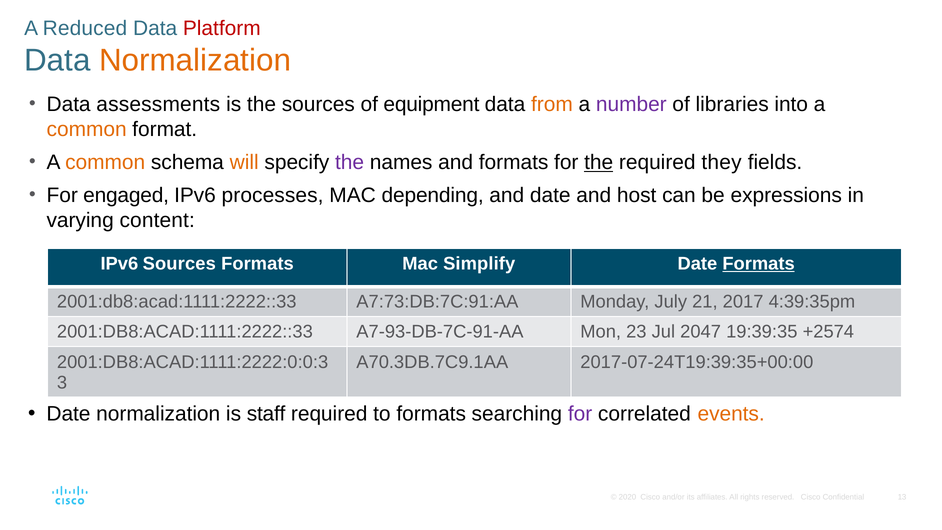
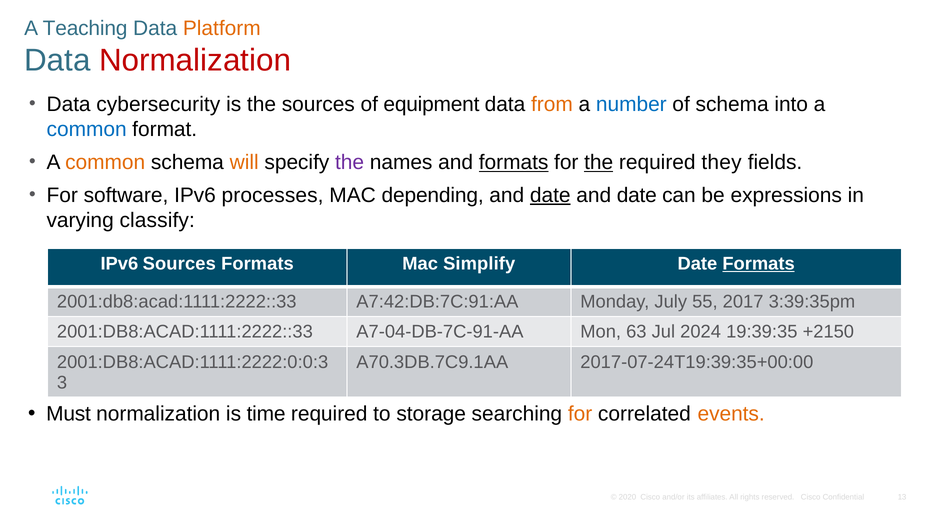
Reduced: Reduced -> Teaching
Platform colour: red -> orange
Normalization at (195, 60) colour: orange -> red
assessments: assessments -> cybersecurity
number colour: purple -> blue
of libraries: libraries -> schema
common at (87, 129) colour: orange -> blue
formats at (514, 162) underline: none -> present
engaged: engaged -> software
date at (550, 195) underline: none -> present
host at (637, 195): host -> date
content: content -> classify
A7:73:DB:7C:91:AA: A7:73:DB:7C:91:AA -> A7:42:DB:7C:91:AA
21: 21 -> 55
4:39:35pm: 4:39:35pm -> 3:39:35pm
A7-93-DB-7C-91-AA: A7-93-DB-7C-91-AA -> A7-04-DB-7C-91-AA
23: 23 -> 63
2047: 2047 -> 2024
+2574: +2574 -> +2150
Date at (68, 414): Date -> Must
staff: staff -> time
to formats: formats -> storage
for at (580, 414) colour: purple -> orange
